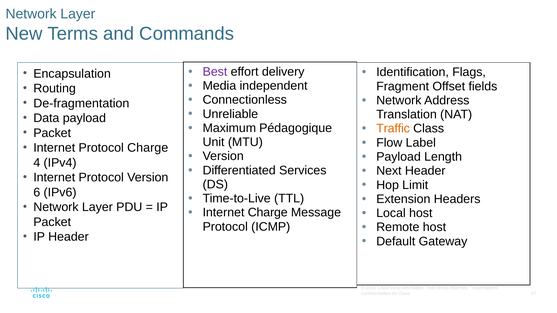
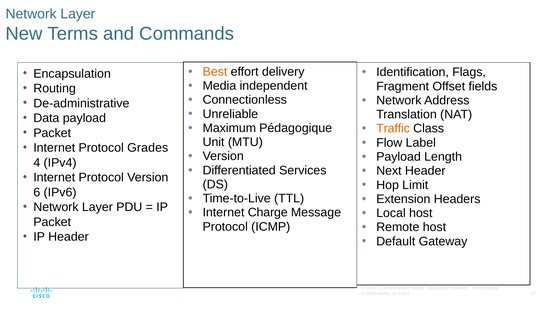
Best colour: purple -> orange
De-fragmentation: De-fragmentation -> De-administrative
Protocol Charge: Charge -> Grades
